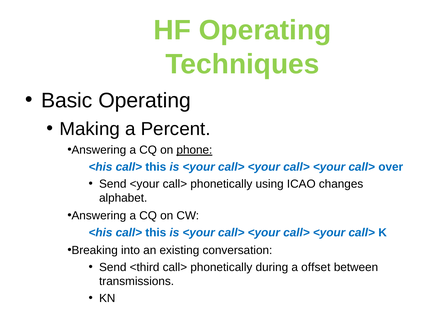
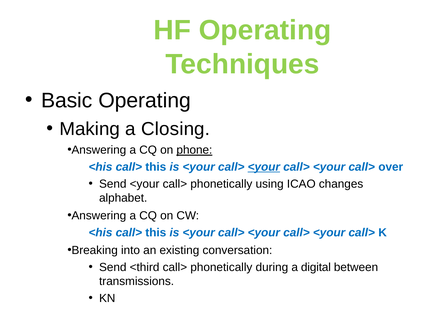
Percent: Percent -> Closing
<your at (264, 167) underline: none -> present
offset: offset -> digital
